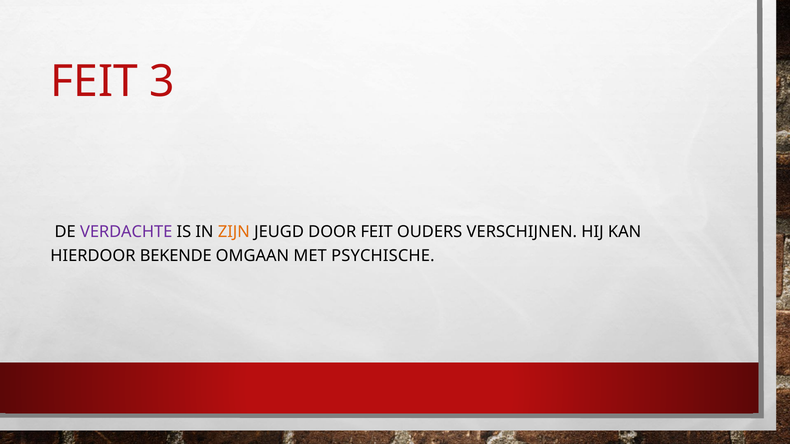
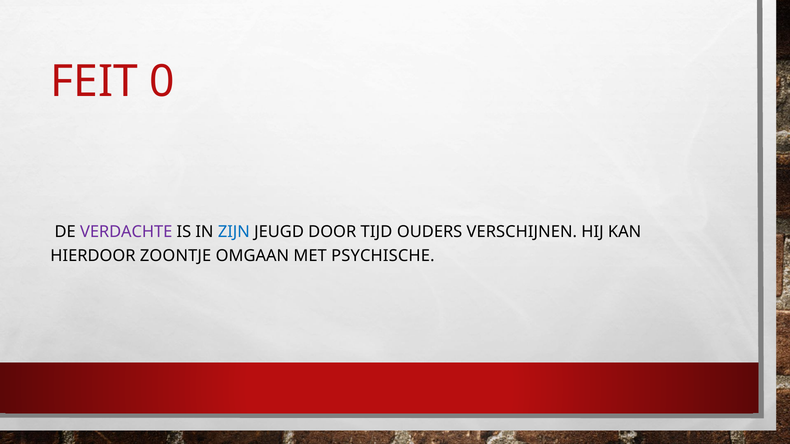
3: 3 -> 0
ZIJN colour: orange -> blue
DOOR FEIT: FEIT -> TIJD
BEKENDE: BEKENDE -> ZOONTJE
